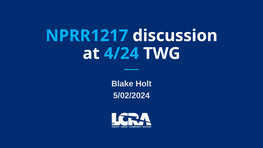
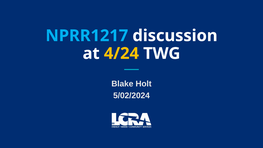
4/24 colour: light blue -> yellow
